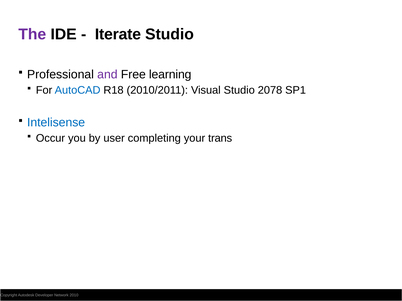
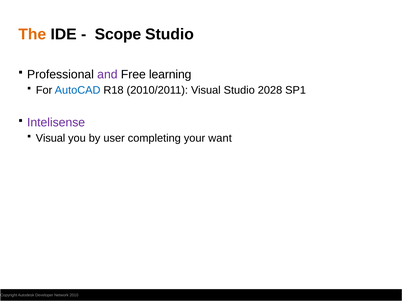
The colour: purple -> orange
Iterate: Iterate -> Scope
2078: 2078 -> 2028
Intelisense colour: blue -> purple
Occur at (50, 139): Occur -> Visual
trans: trans -> want
